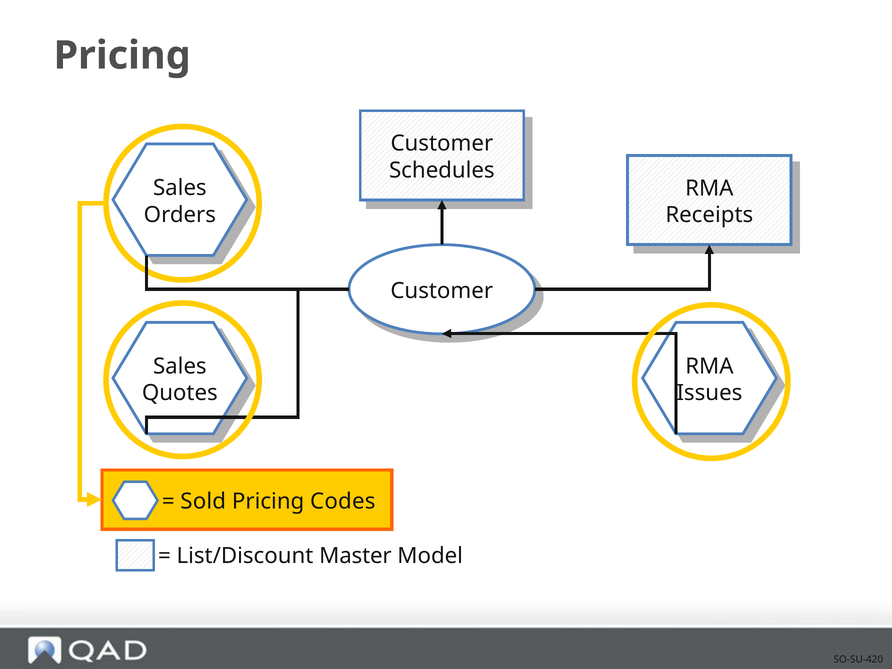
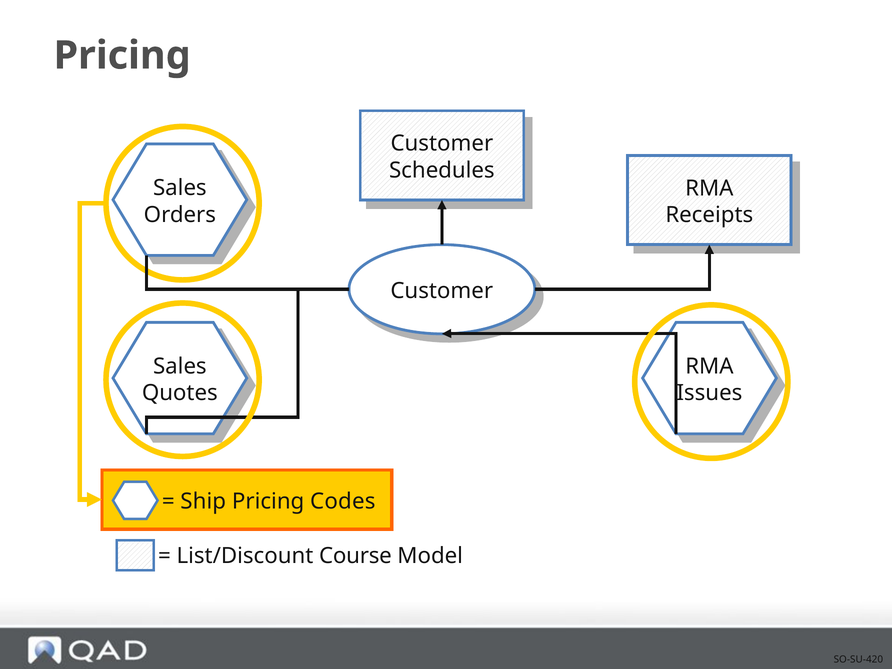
Sold: Sold -> Ship
Master: Master -> Course
